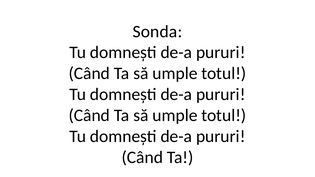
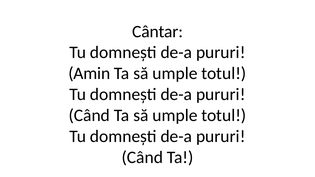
Sonda: Sonda -> Cântar
Când at (89, 74): Când -> Amin
